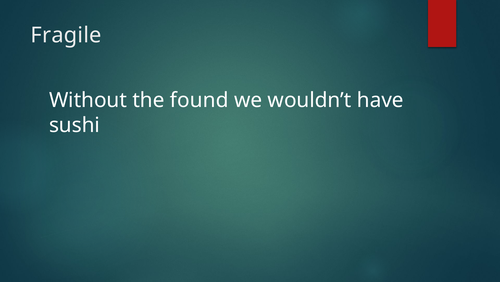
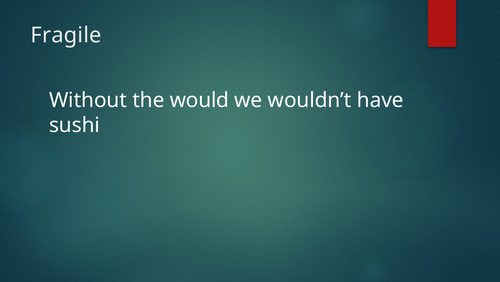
found: found -> would
